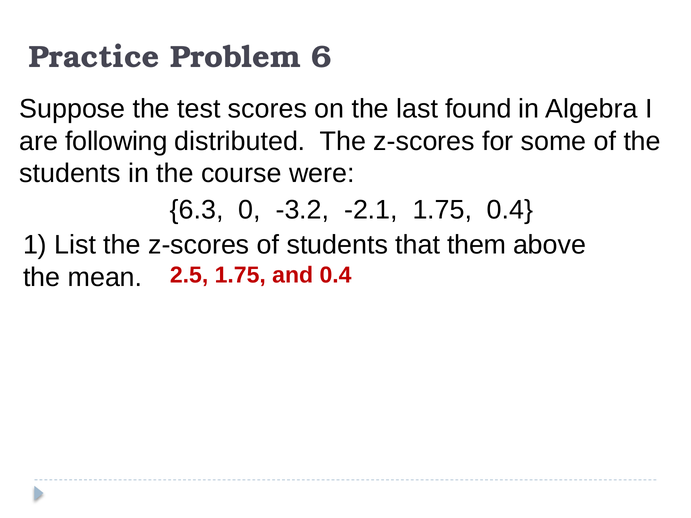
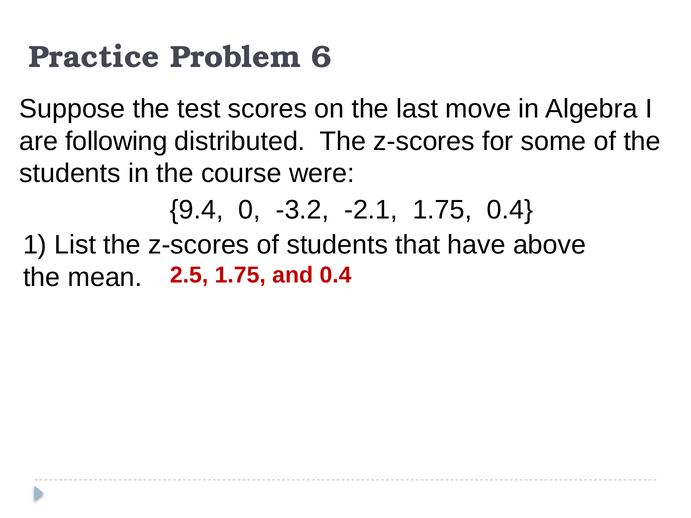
found: found -> move
6.3: 6.3 -> 9.4
them: them -> have
